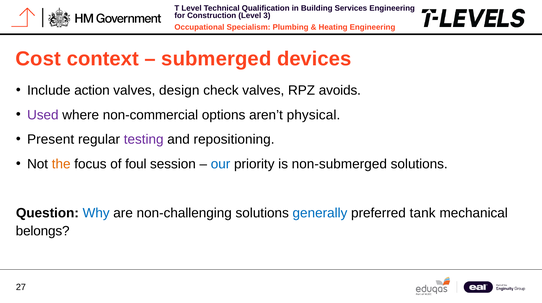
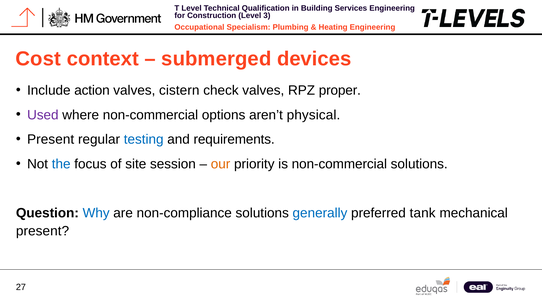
design: design -> cistern
avoids: avoids -> proper
testing colour: purple -> blue
repositioning: repositioning -> requirements
the colour: orange -> blue
foul: foul -> site
our colour: blue -> orange
is non-submerged: non-submerged -> non-commercial
non-challenging: non-challenging -> non-compliance
belongs at (43, 231): belongs -> present
